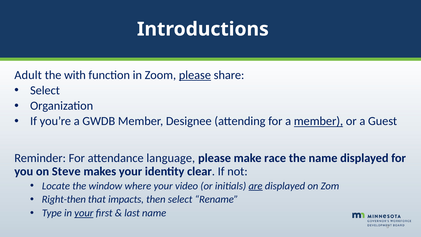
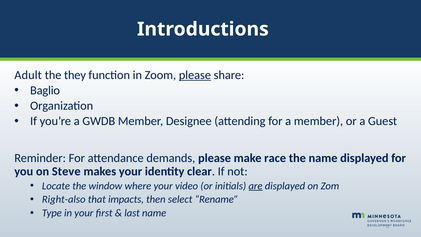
with: with -> they
Select at (45, 90): Select -> Baglio
member at (319, 121) underline: present -> none
language: language -> demands
Right-then: Right-then -> Right-also
your at (84, 213) underline: present -> none
